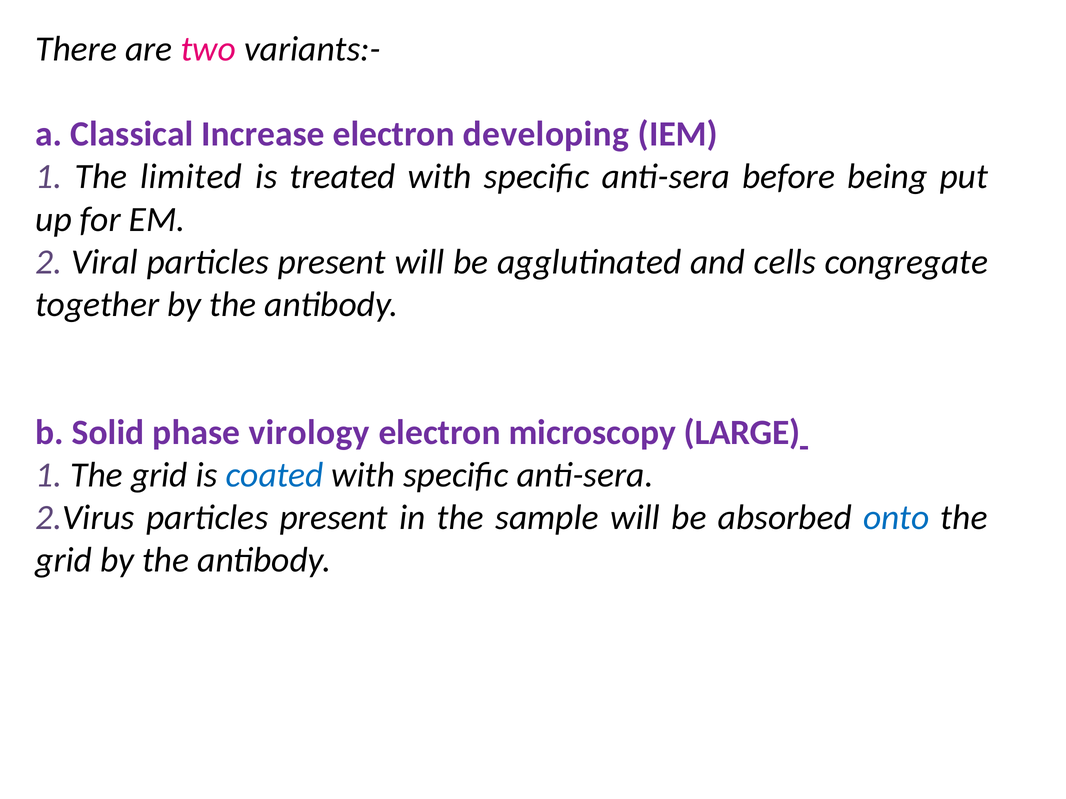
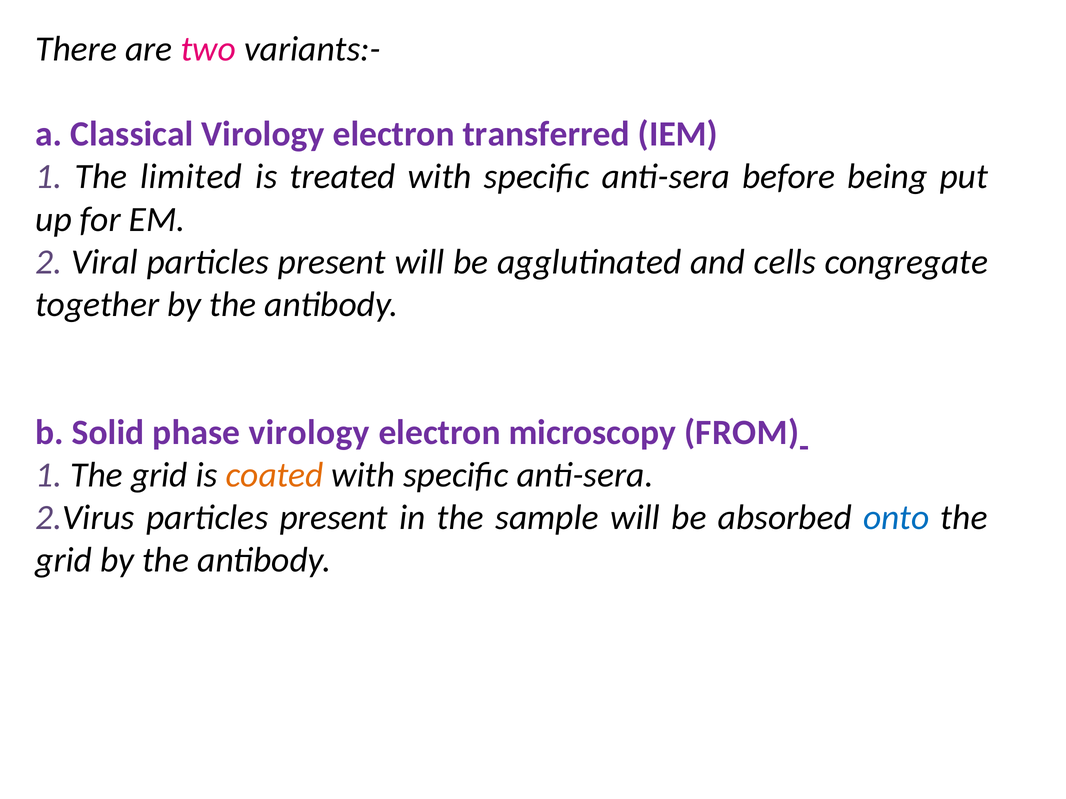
Classical Increase: Increase -> Virology
developing: developing -> transferred
LARGE: LARGE -> FROM
coated colour: blue -> orange
